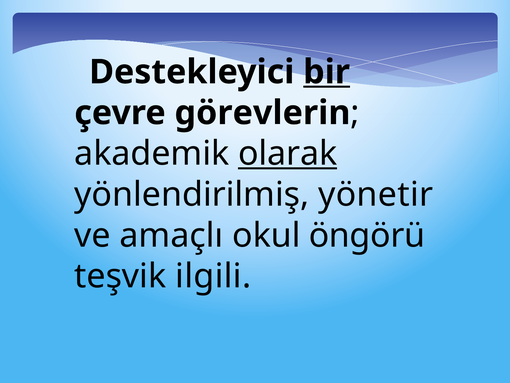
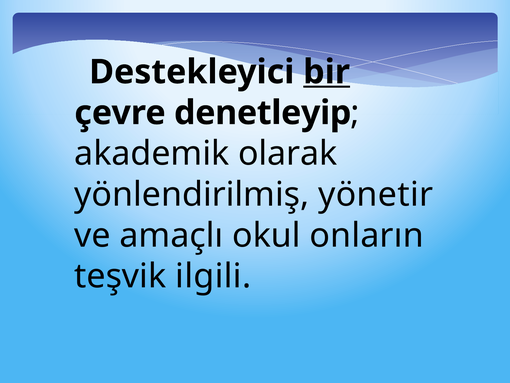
görevlerin: görevlerin -> denetleyip
olarak underline: present -> none
öngörü: öngörü -> onların
